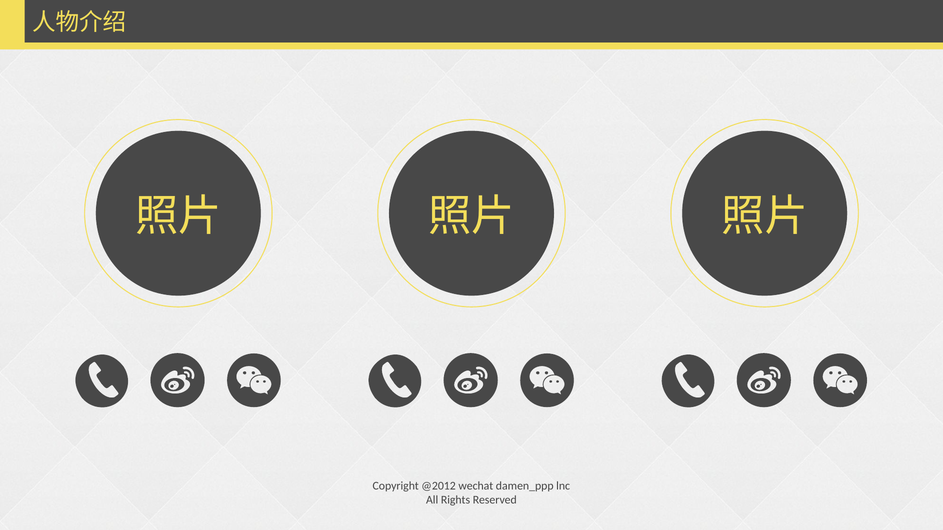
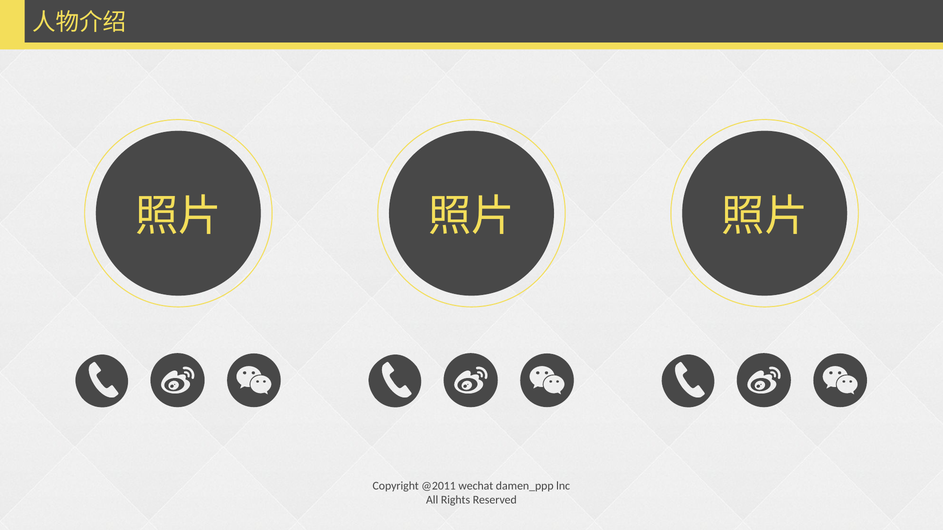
@2012: @2012 -> @2011
